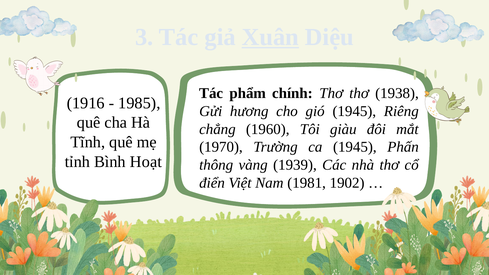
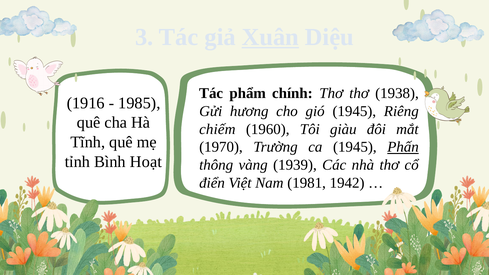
chẳng: chẳng -> chiếm
Phấn underline: none -> present
1902: 1902 -> 1942
